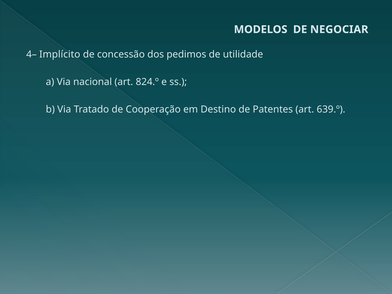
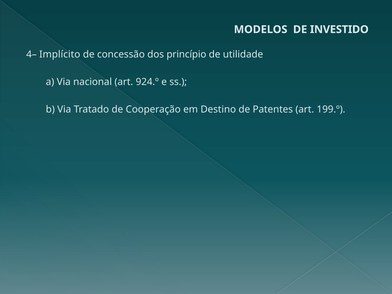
NEGOCIAR: NEGOCIAR -> INVESTIDO
pedimos: pedimos -> princípio
824.º: 824.º -> 924.º
639.º: 639.º -> 199.º
